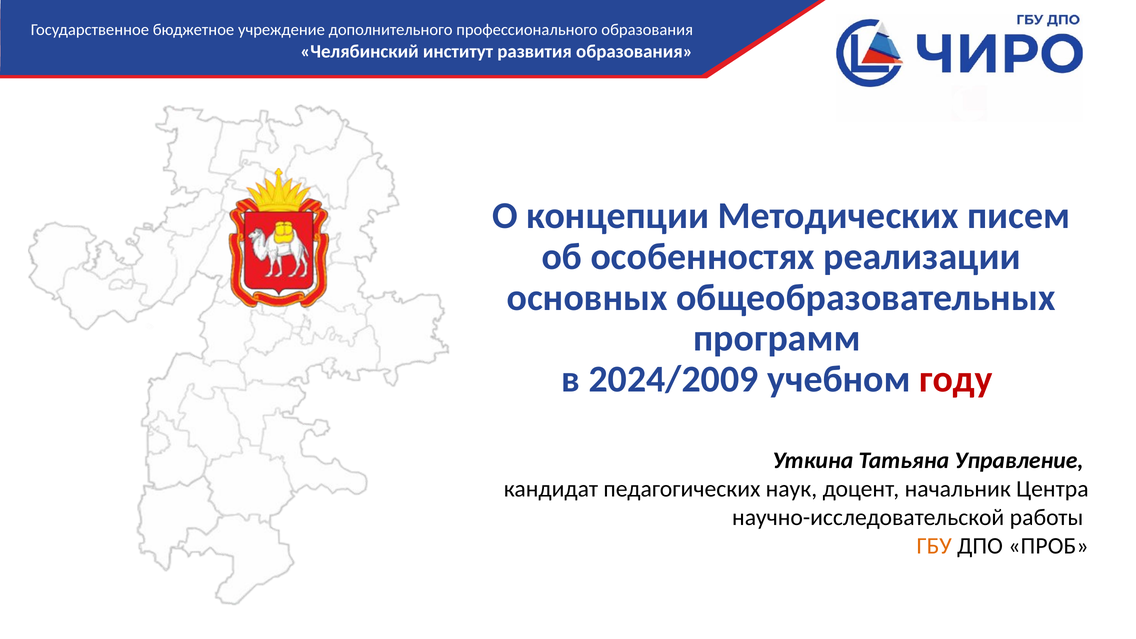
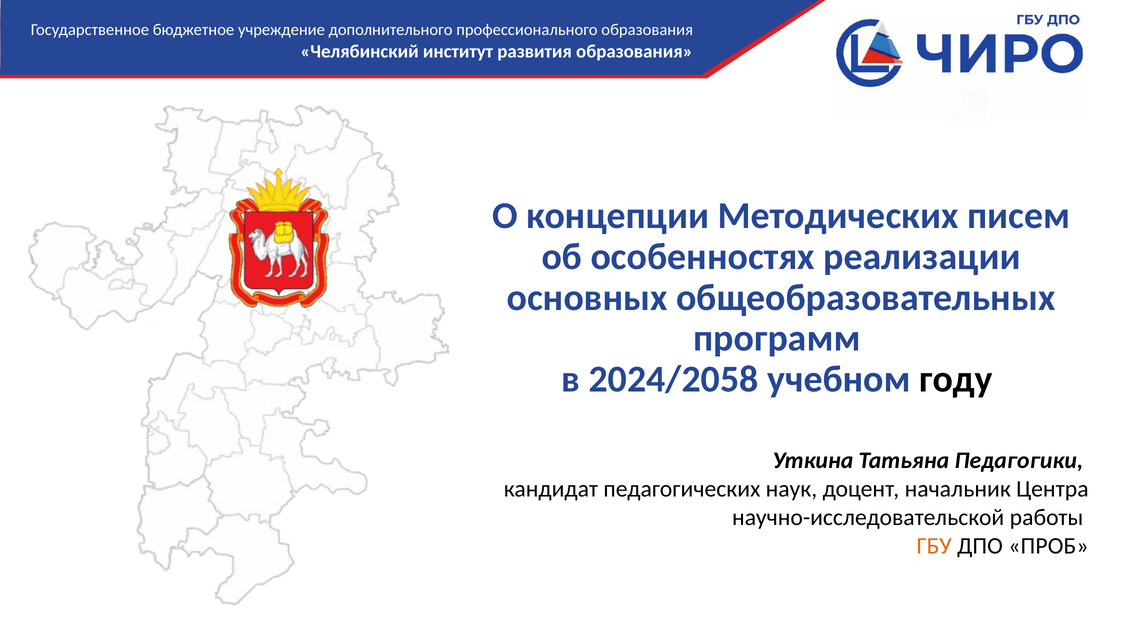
2024/2009: 2024/2009 -> 2024/2058
году colour: red -> black
Управление: Управление -> Педагогики
